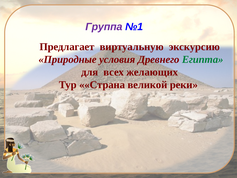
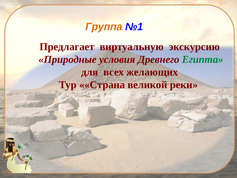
Группа colour: purple -> orange
